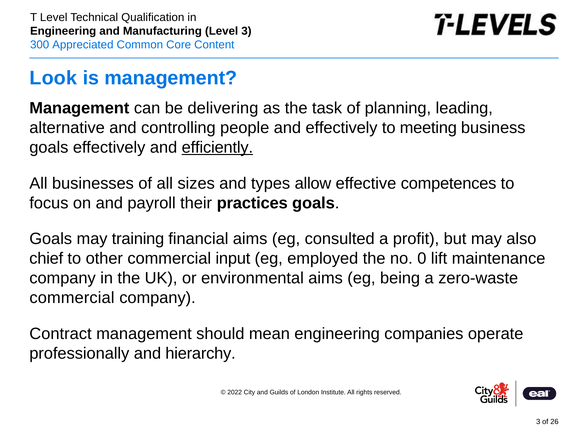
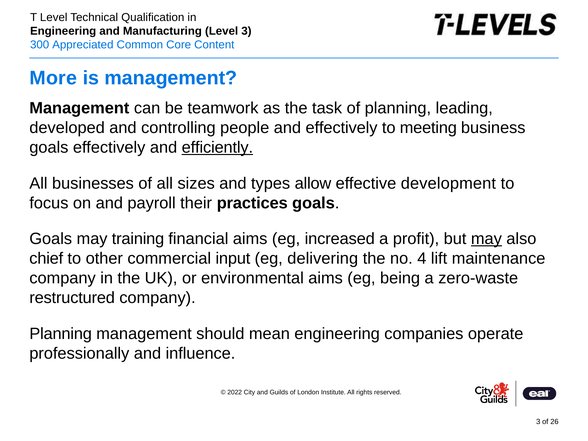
Look: Look -> More
delivering: delivering -> teamwork
alternative: alternative -> developed
competences: competences -> development
consulted: consulted -> increased
may at (486, 239) underline: none -> present
employed: employed -> delivering
0: 0 -> 4
commercial at (72, 298): commercial -> restructured
Contract at (61, 334): Contract -> Planning
hierarchy: hierarchy -> influence
